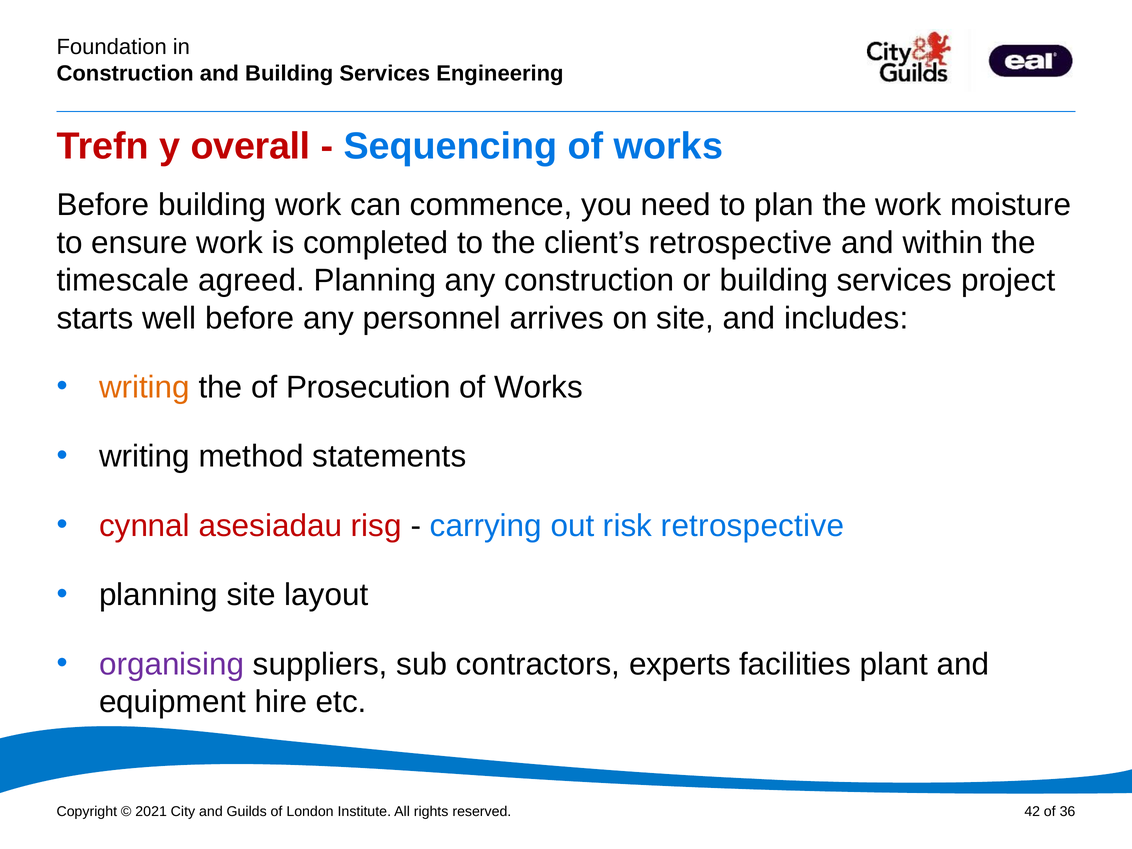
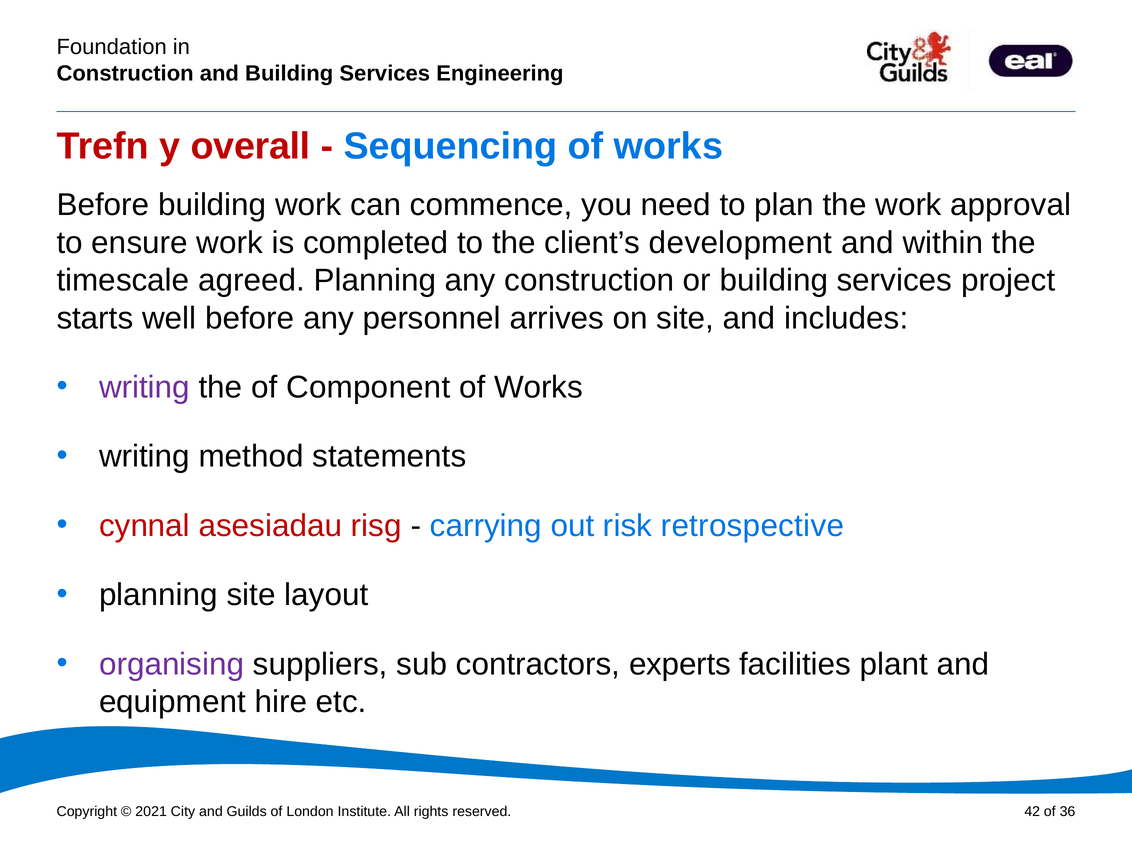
moisture: moisture -> approval
client’s retrospective: retrospective -> development
writing at (144, 387) colour: orange -> purple
Prosecution: Prosecution -> Component
